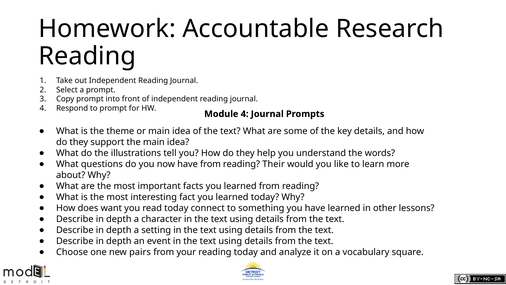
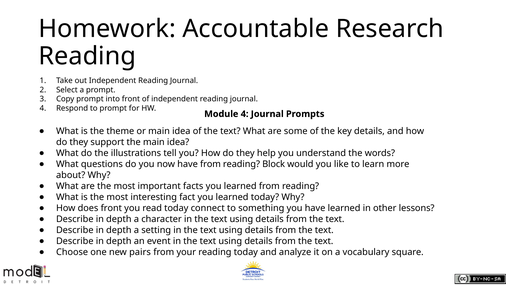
Their: Their -> Block
does want: want -> front
